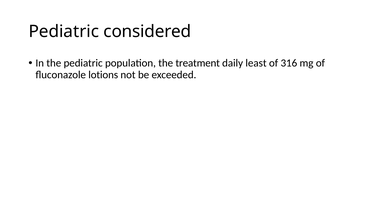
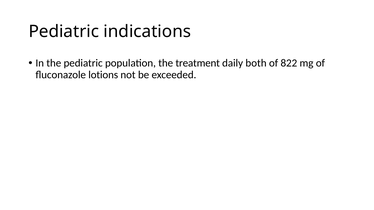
considered: considered -> indications
least: least -> both
316: 316 -> 822
